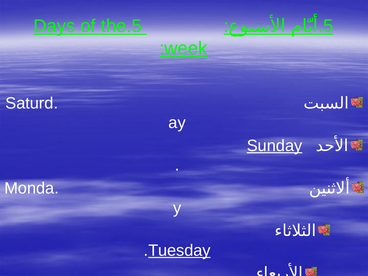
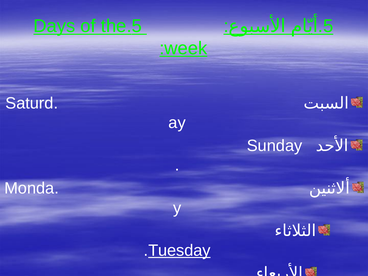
Sunday underline: present -> none
